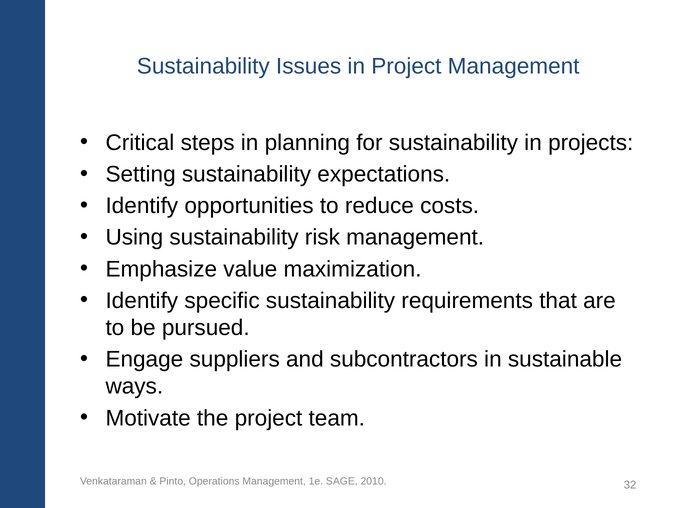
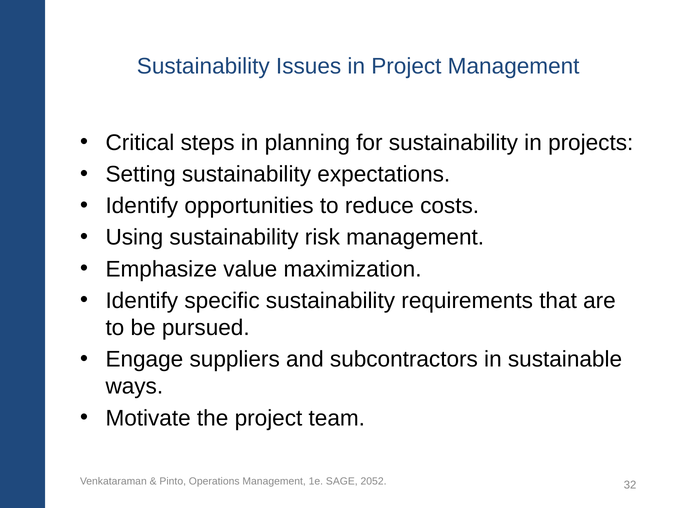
2010: 2010 -> 2052
